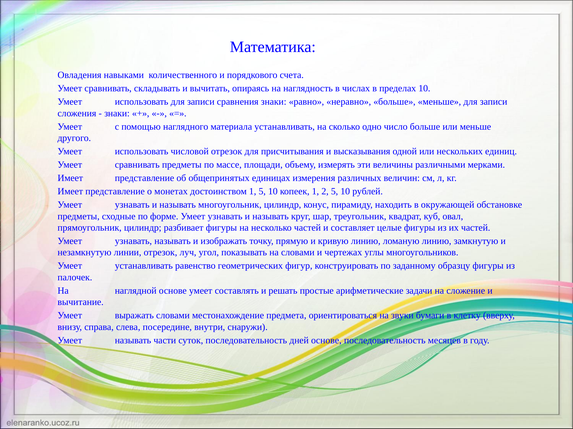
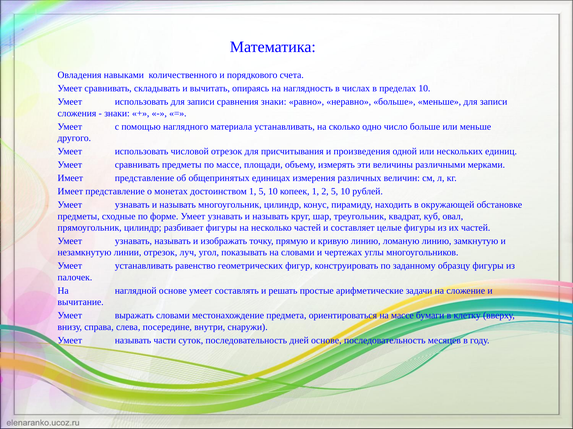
высказывания: высказывания -> произведения
на звуки: звуки -> массе
